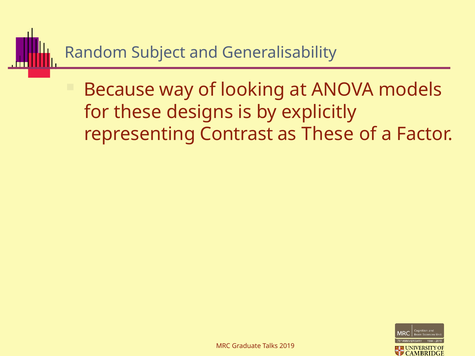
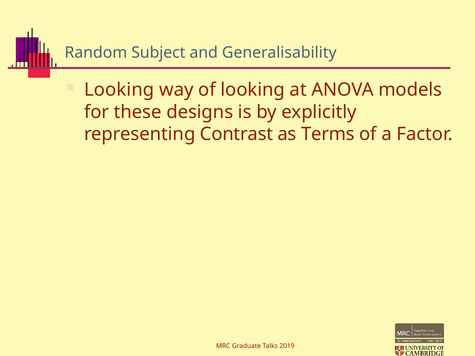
Because at (119, 90): Because -> Looking
as These: These -> Terms
